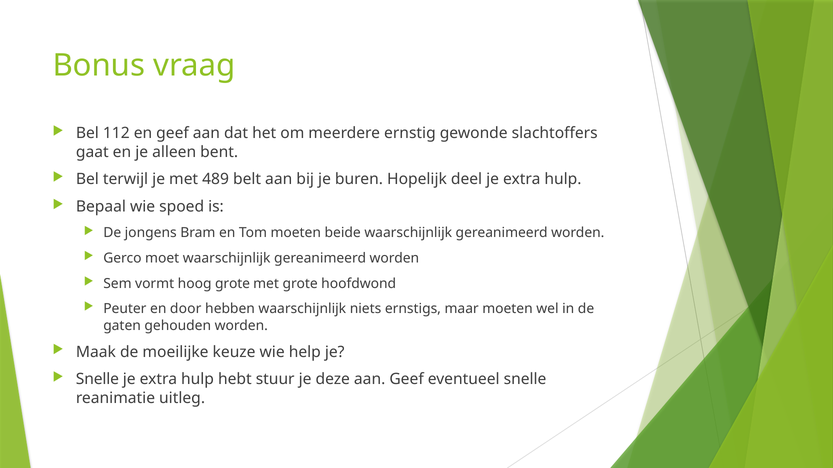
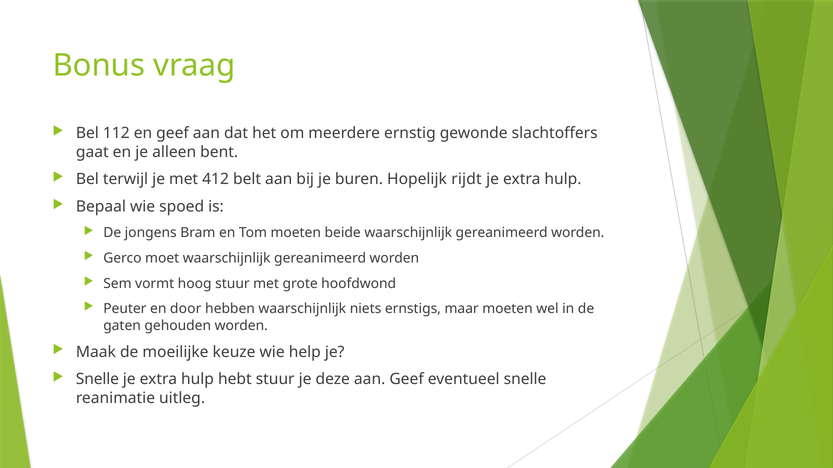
489: 489 -> 412
deel: deel -> rijdt
hoog grote: grote -> stuur
